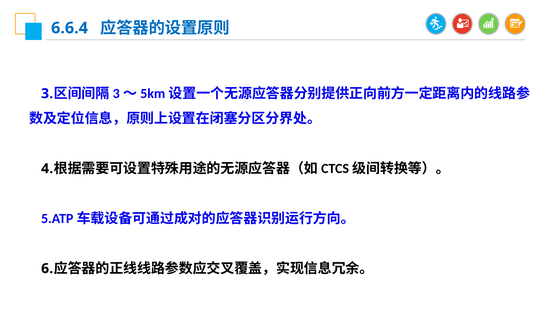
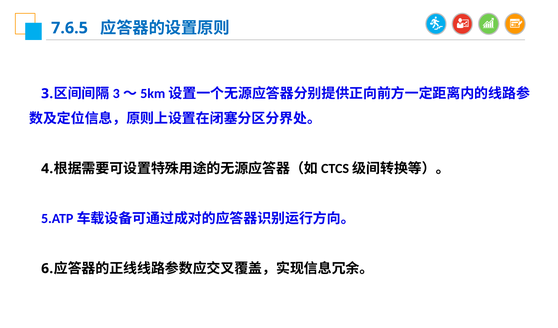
6.6.4: 6.6.4 -> 7.6.5
